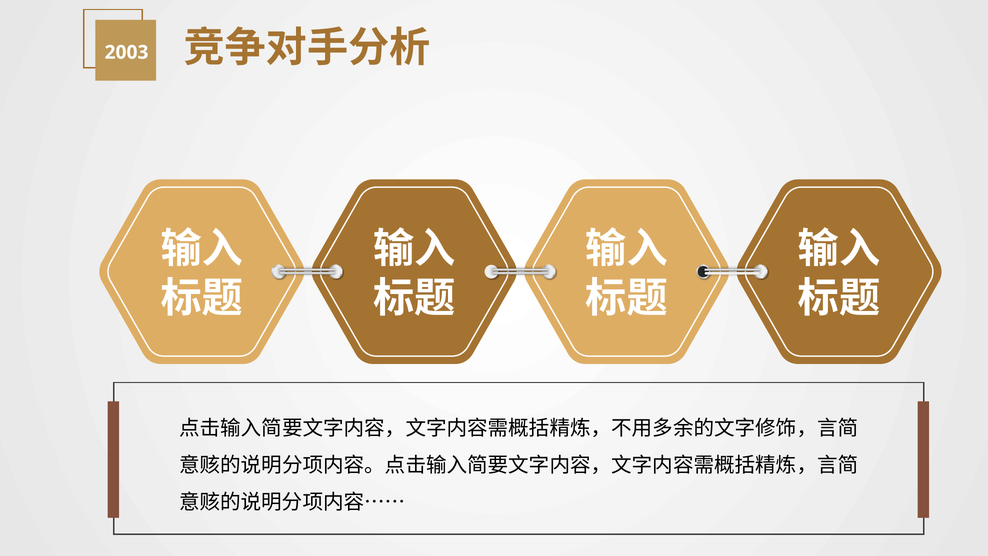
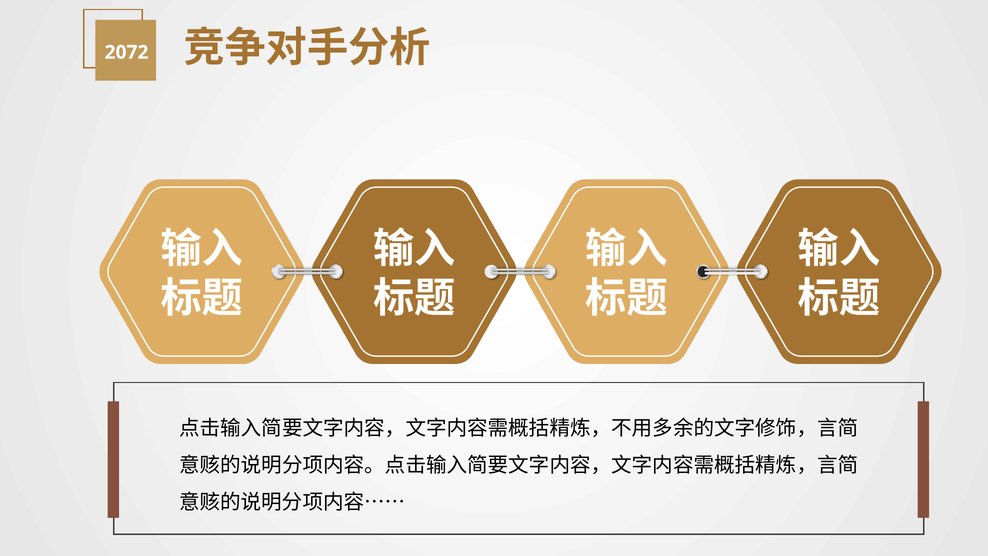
2003: 2003 -> 2072
